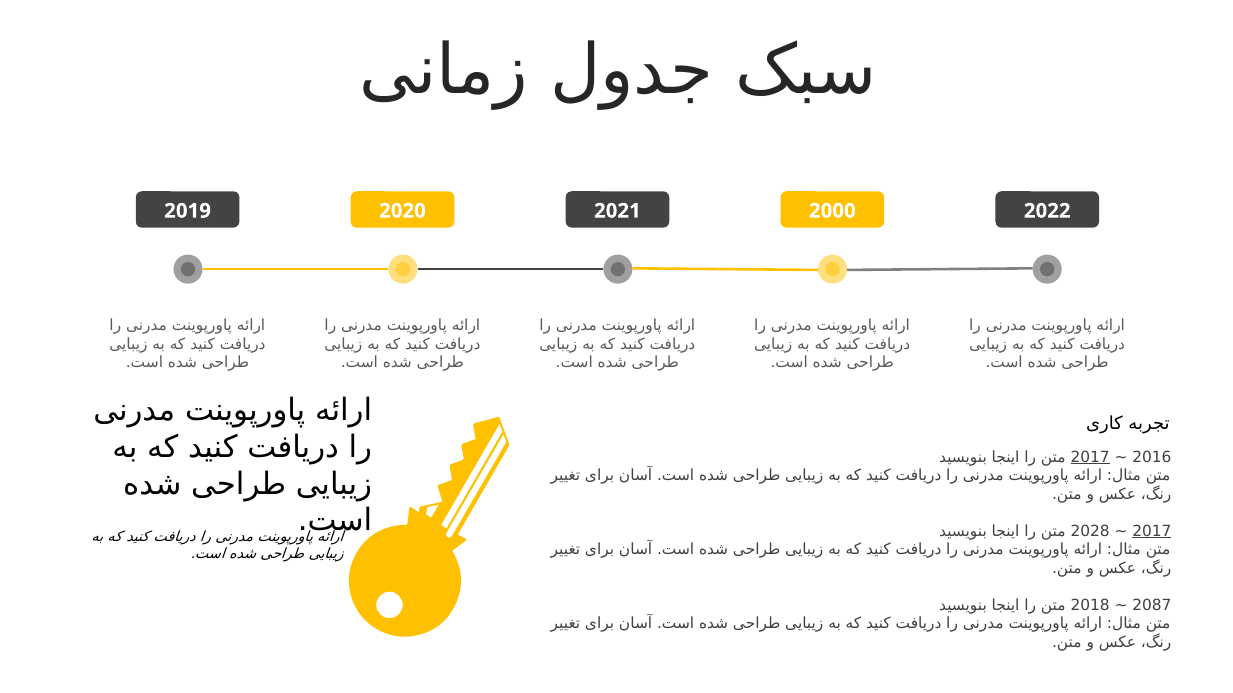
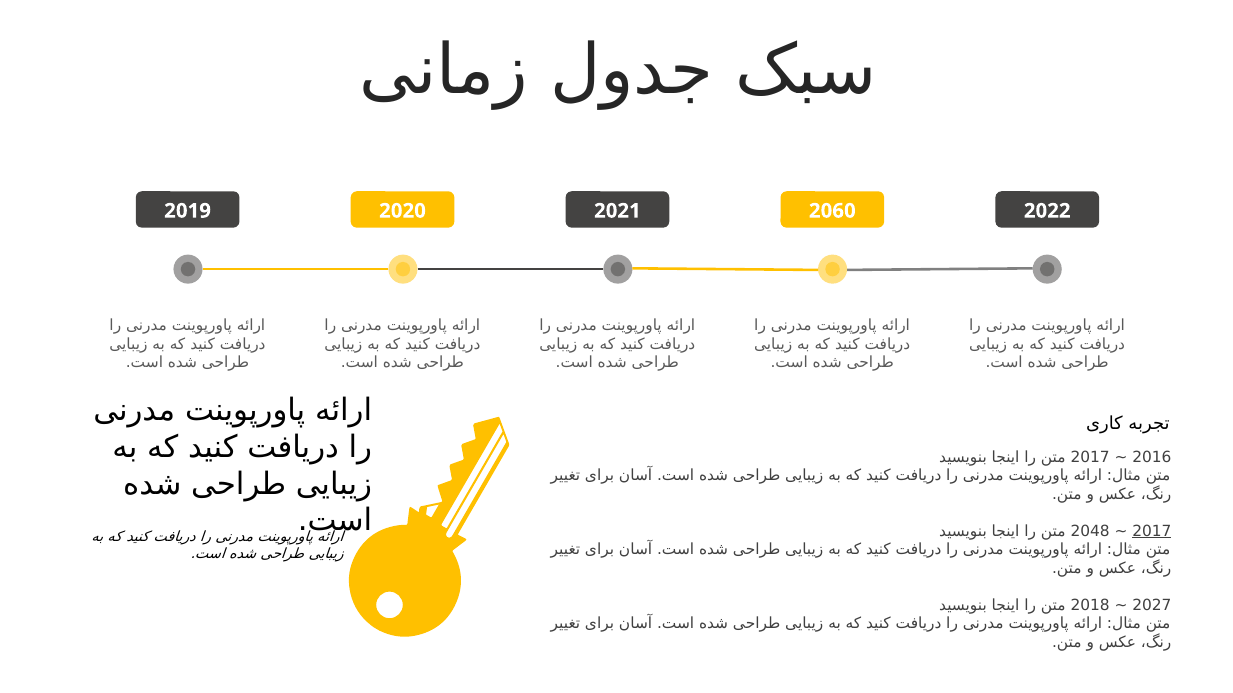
2000: 2000 -> 2060
2017 at (1090, 458) underline: present -> none
2028: 2028 -> 2048
2087: 2087 -> 2027
